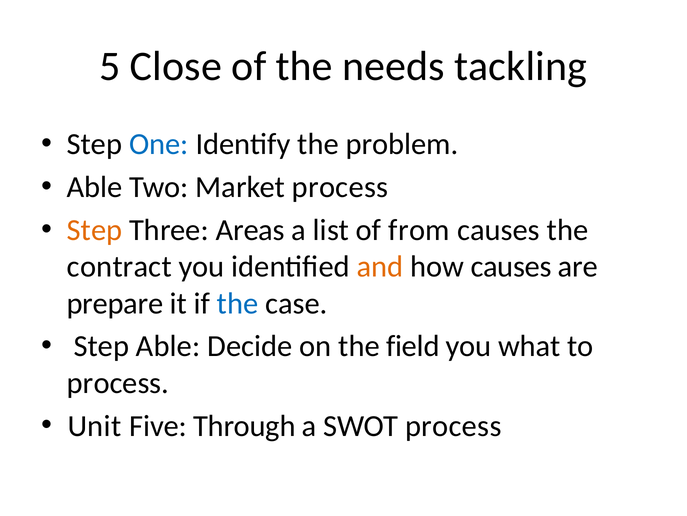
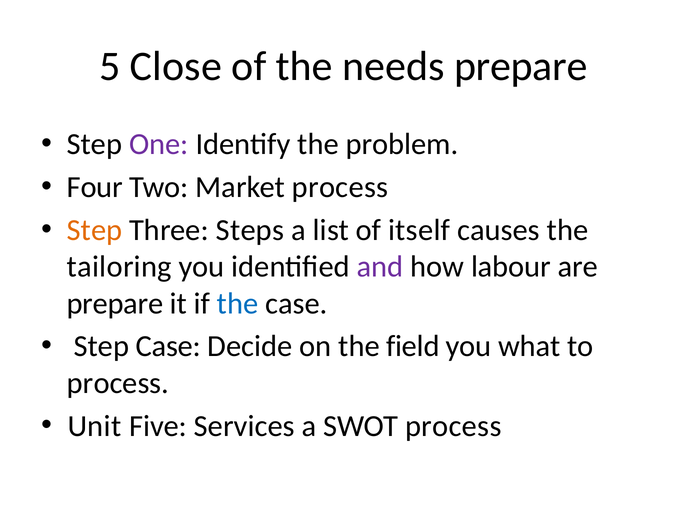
needs tackling: tackling -> prepare
One colour: blue -> purple
Able at (95, 187): Able -> Four
Areas: Areas -> Steps
from: from -> itself
contract: contract -> tailoring
and colour: orange -> purple
how causes: causes -> labour
Step Able: Able -> Case
Through: Through -> Services
